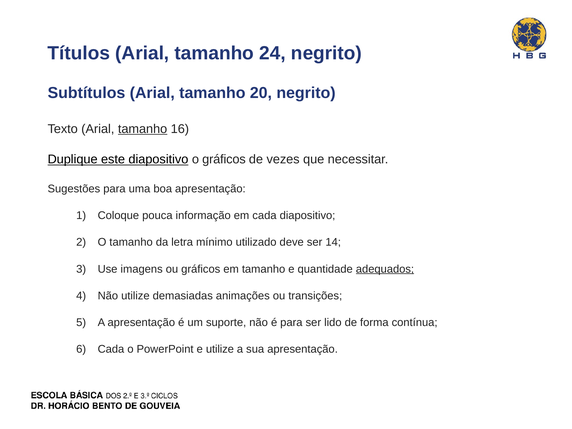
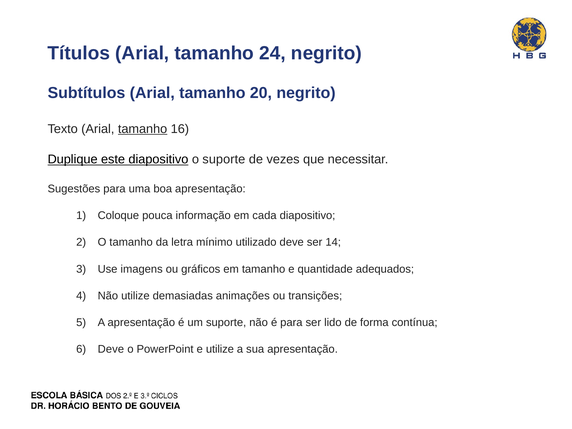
o gráficos: gráficos -> suporte
adequados underline: present -> none
Cada at (111, 349): Cada -> Deve
